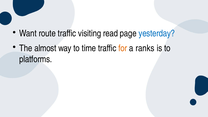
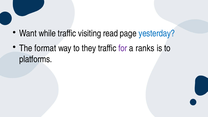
route: route -> while
almost: almost -> format
time: time -> they
for colour: orange -> purple
